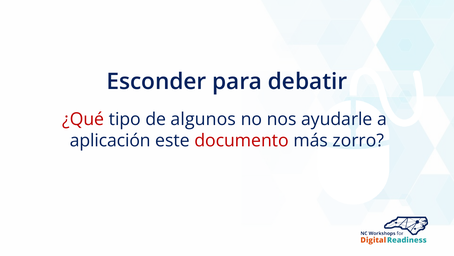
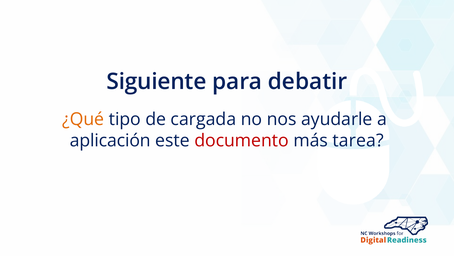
Esconder: Esconder -> Siguiente
¿Qué colour: red -> orange
algunos: algunos -> cargada
zorro: zorro -> tarea
